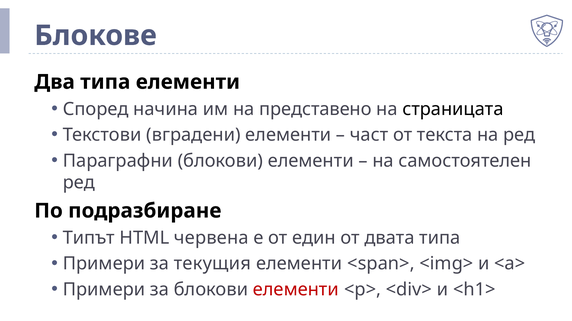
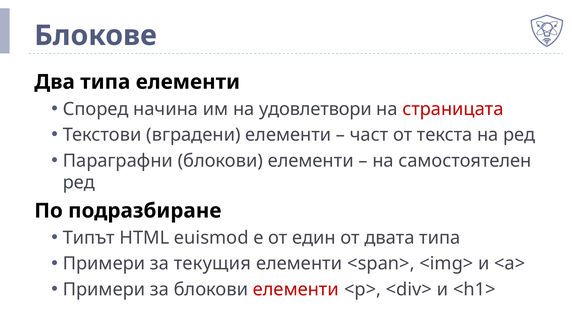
представено: представено -> удовлетвори
страницата colour: black -> red
червена: червена -> euismod
